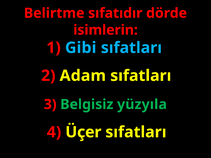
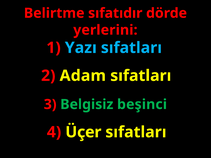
isimlerin: isimlerin -> yerlerini
Gibi: Gibi -> Yazı
yüzyıla: yüzyıla -> beşinci
